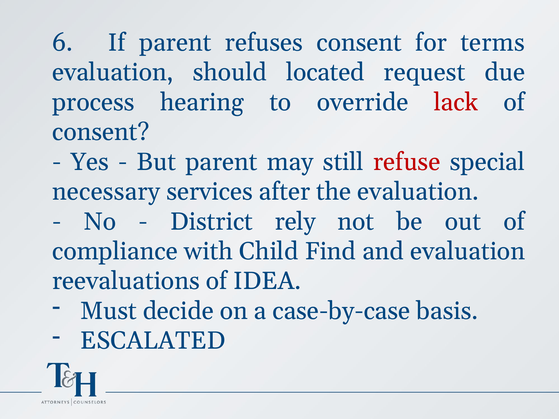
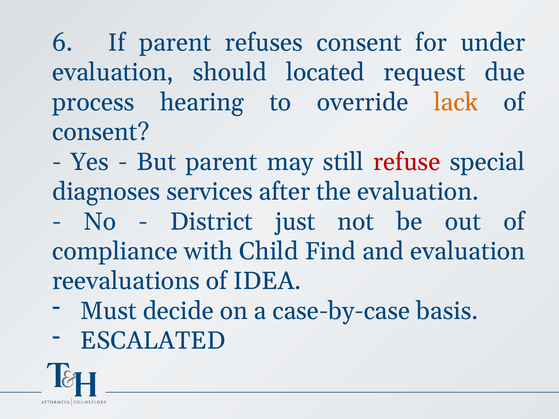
terms: terms -> under
lack colour: red -> orange
necessary: necessary -> diagnoses
rely: rely -> just
